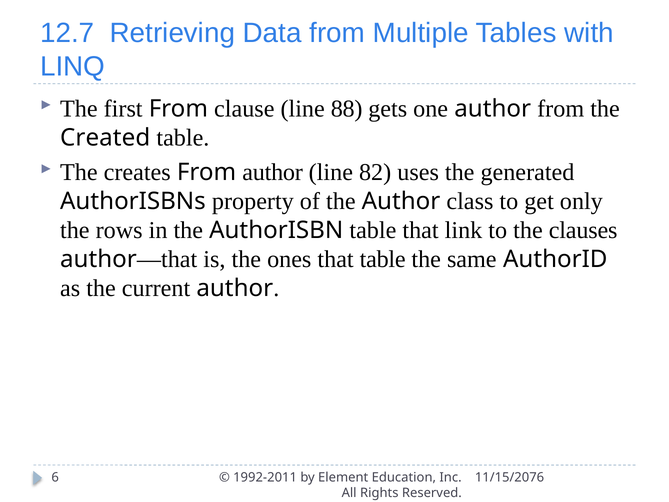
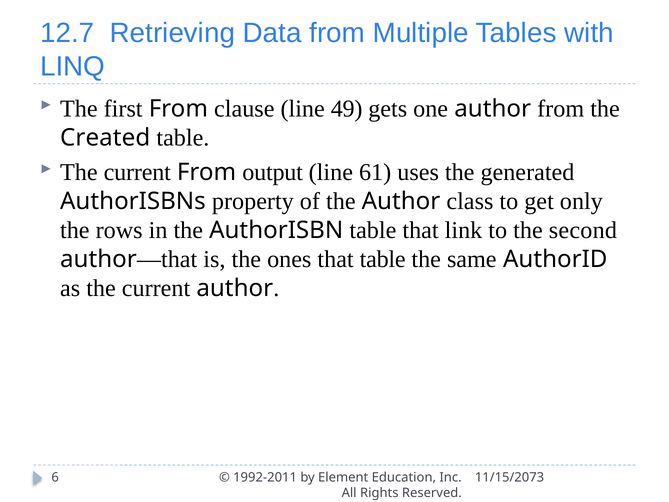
88: 88 -> 49
creates at (137, 172): creates -> current
From author: author -> output
82: 82 -> 61
clauses: clauses -> second
11/15/2076: 11/15/2076 -> 11/15/2073
